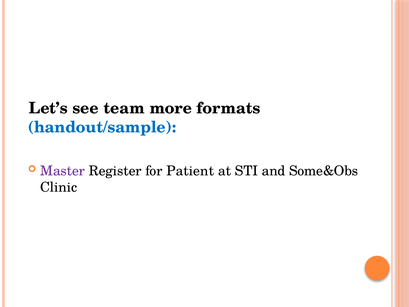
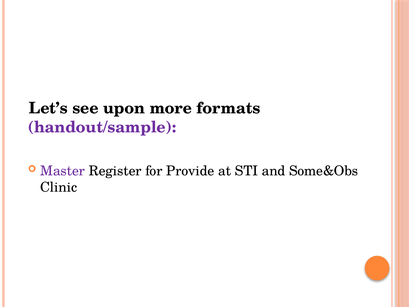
team: team -> upon
handout/sample colour: blue -> purple
Patient: Patient -> Provide
